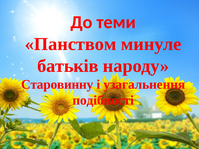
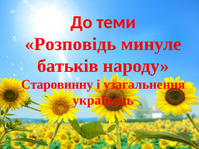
Панством: Панством -> Розповідь
подібності: подібності -> українець
